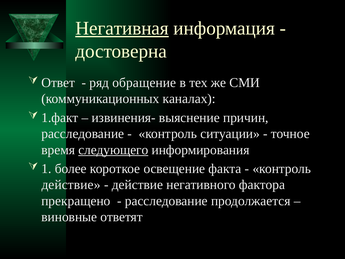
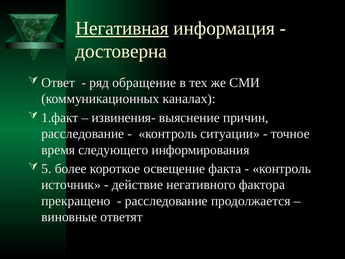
следующего underline: present -> none
1: 1 -> 5
действие at (71, 185): действие -> источник
